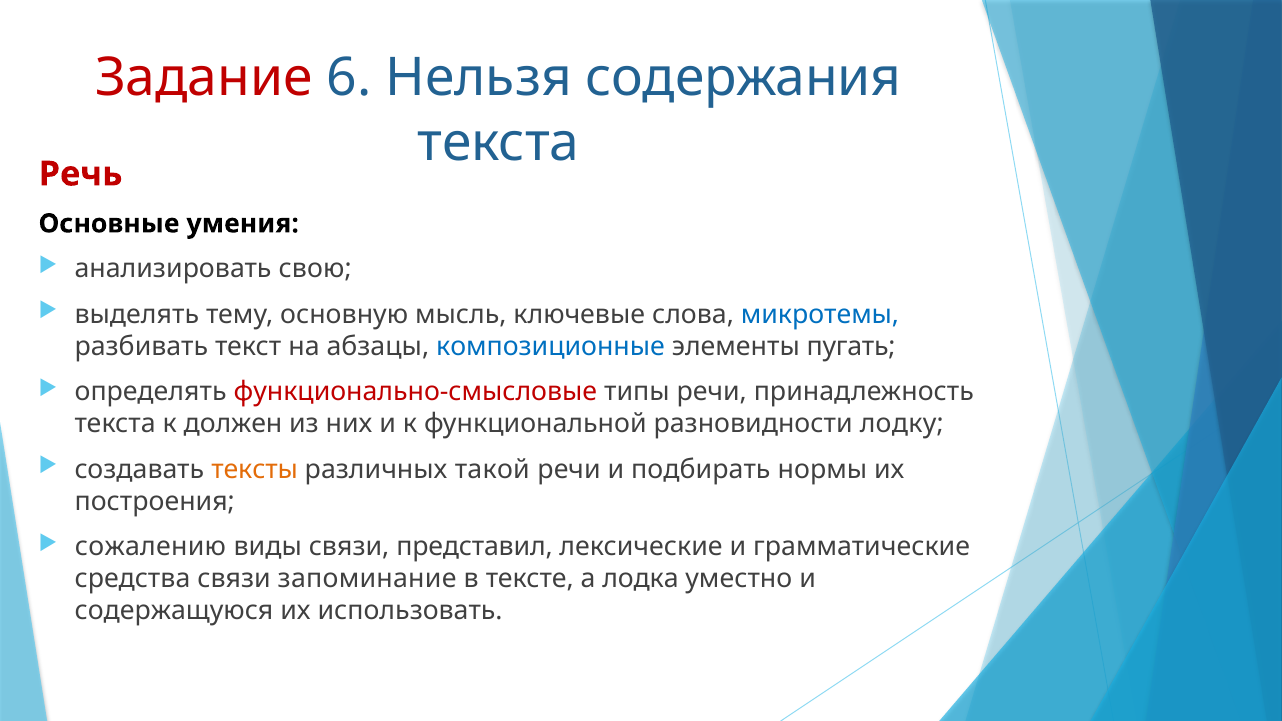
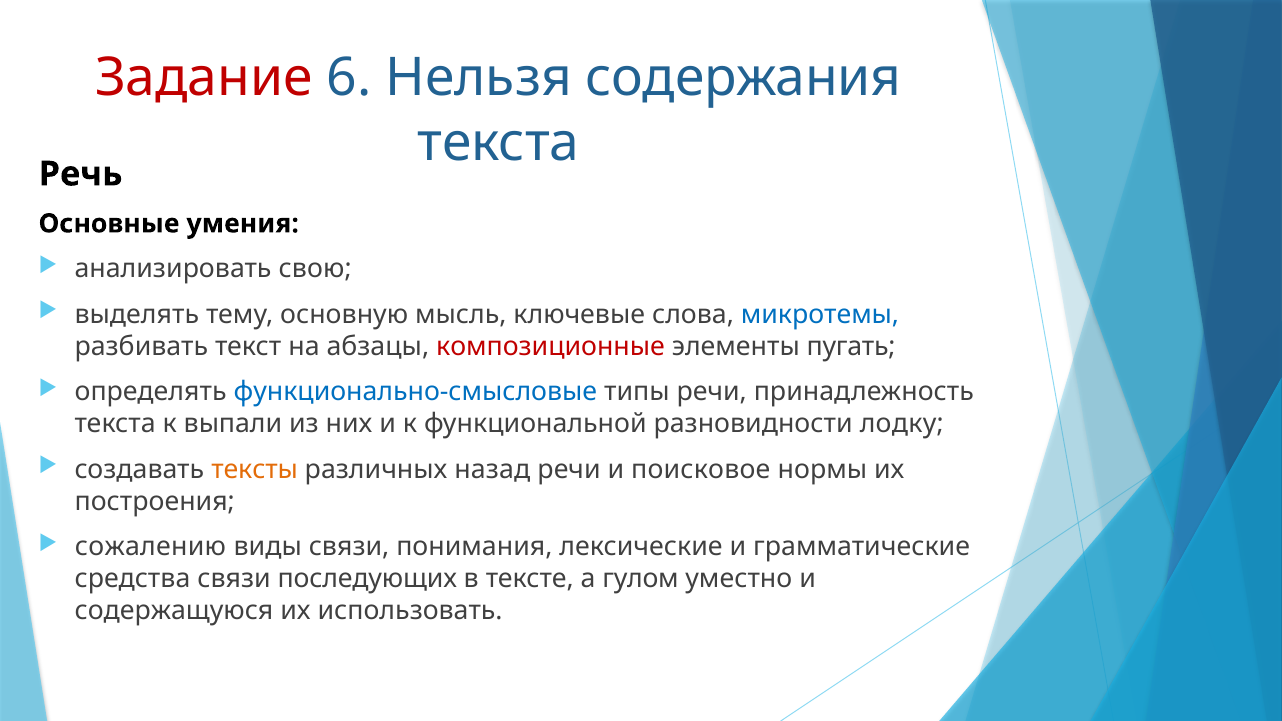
Речь colour: red -> black
композиционные colour: blue -> red
функционально-смысловые colour: red -> blue
должен: должен -> выпали
такой: такой -> назад
подбирать: подбирать -> поисковое
представил: представил -> понимания
запоминание: запоминание -> последующих
лодка: лодка -> гулом
